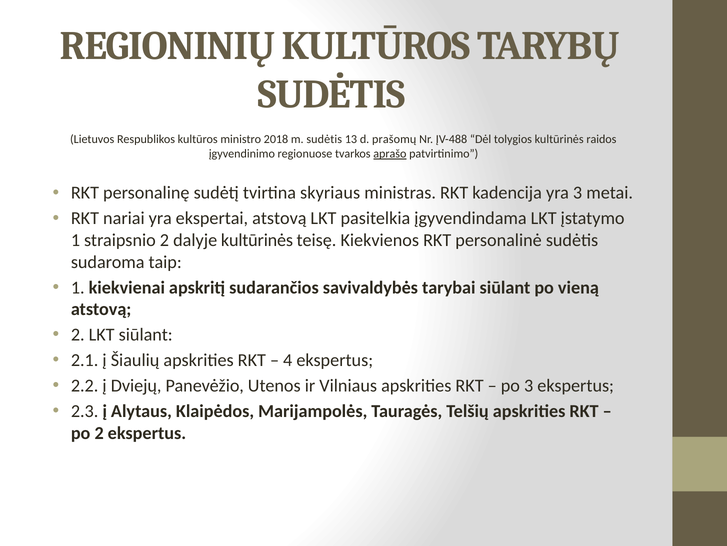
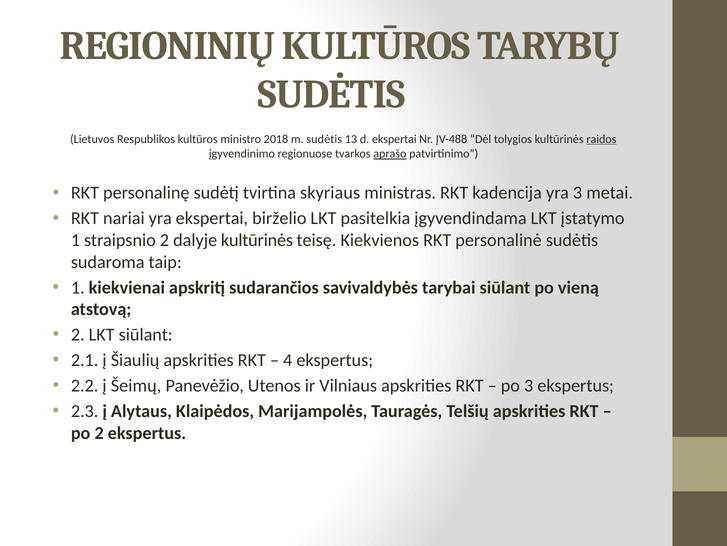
d prašomų: prašomų -> ekspertai
raidos underline: none -> present
ekspertai atstovą: atstovą -> birželio
Dviejų: Dviejų -> Šeimų
